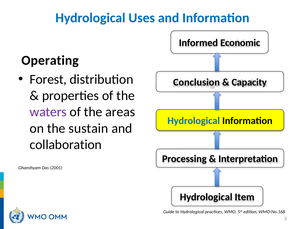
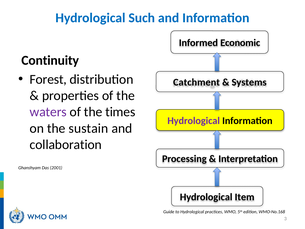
Uses: Uses -> Such
Operating: Operating -> Continuity
Conclusion: Conclusion -> Catchment
Capacity: Capacity -> Systems
areas: areas -> times
Hydrological at (194, 121) colour: blue -> purple
